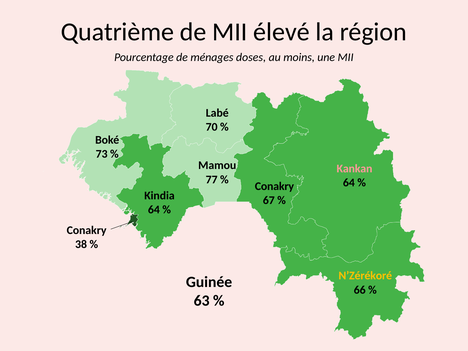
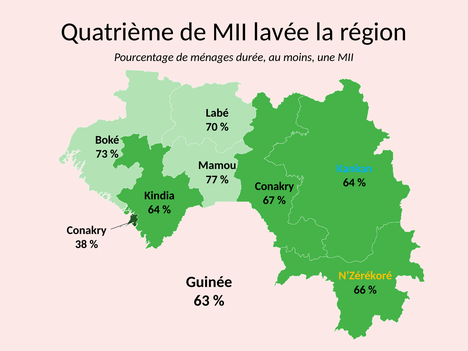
élevé: élevé -> lavée
doses: doses -> durée
Kankan colour: pink -> light blue
